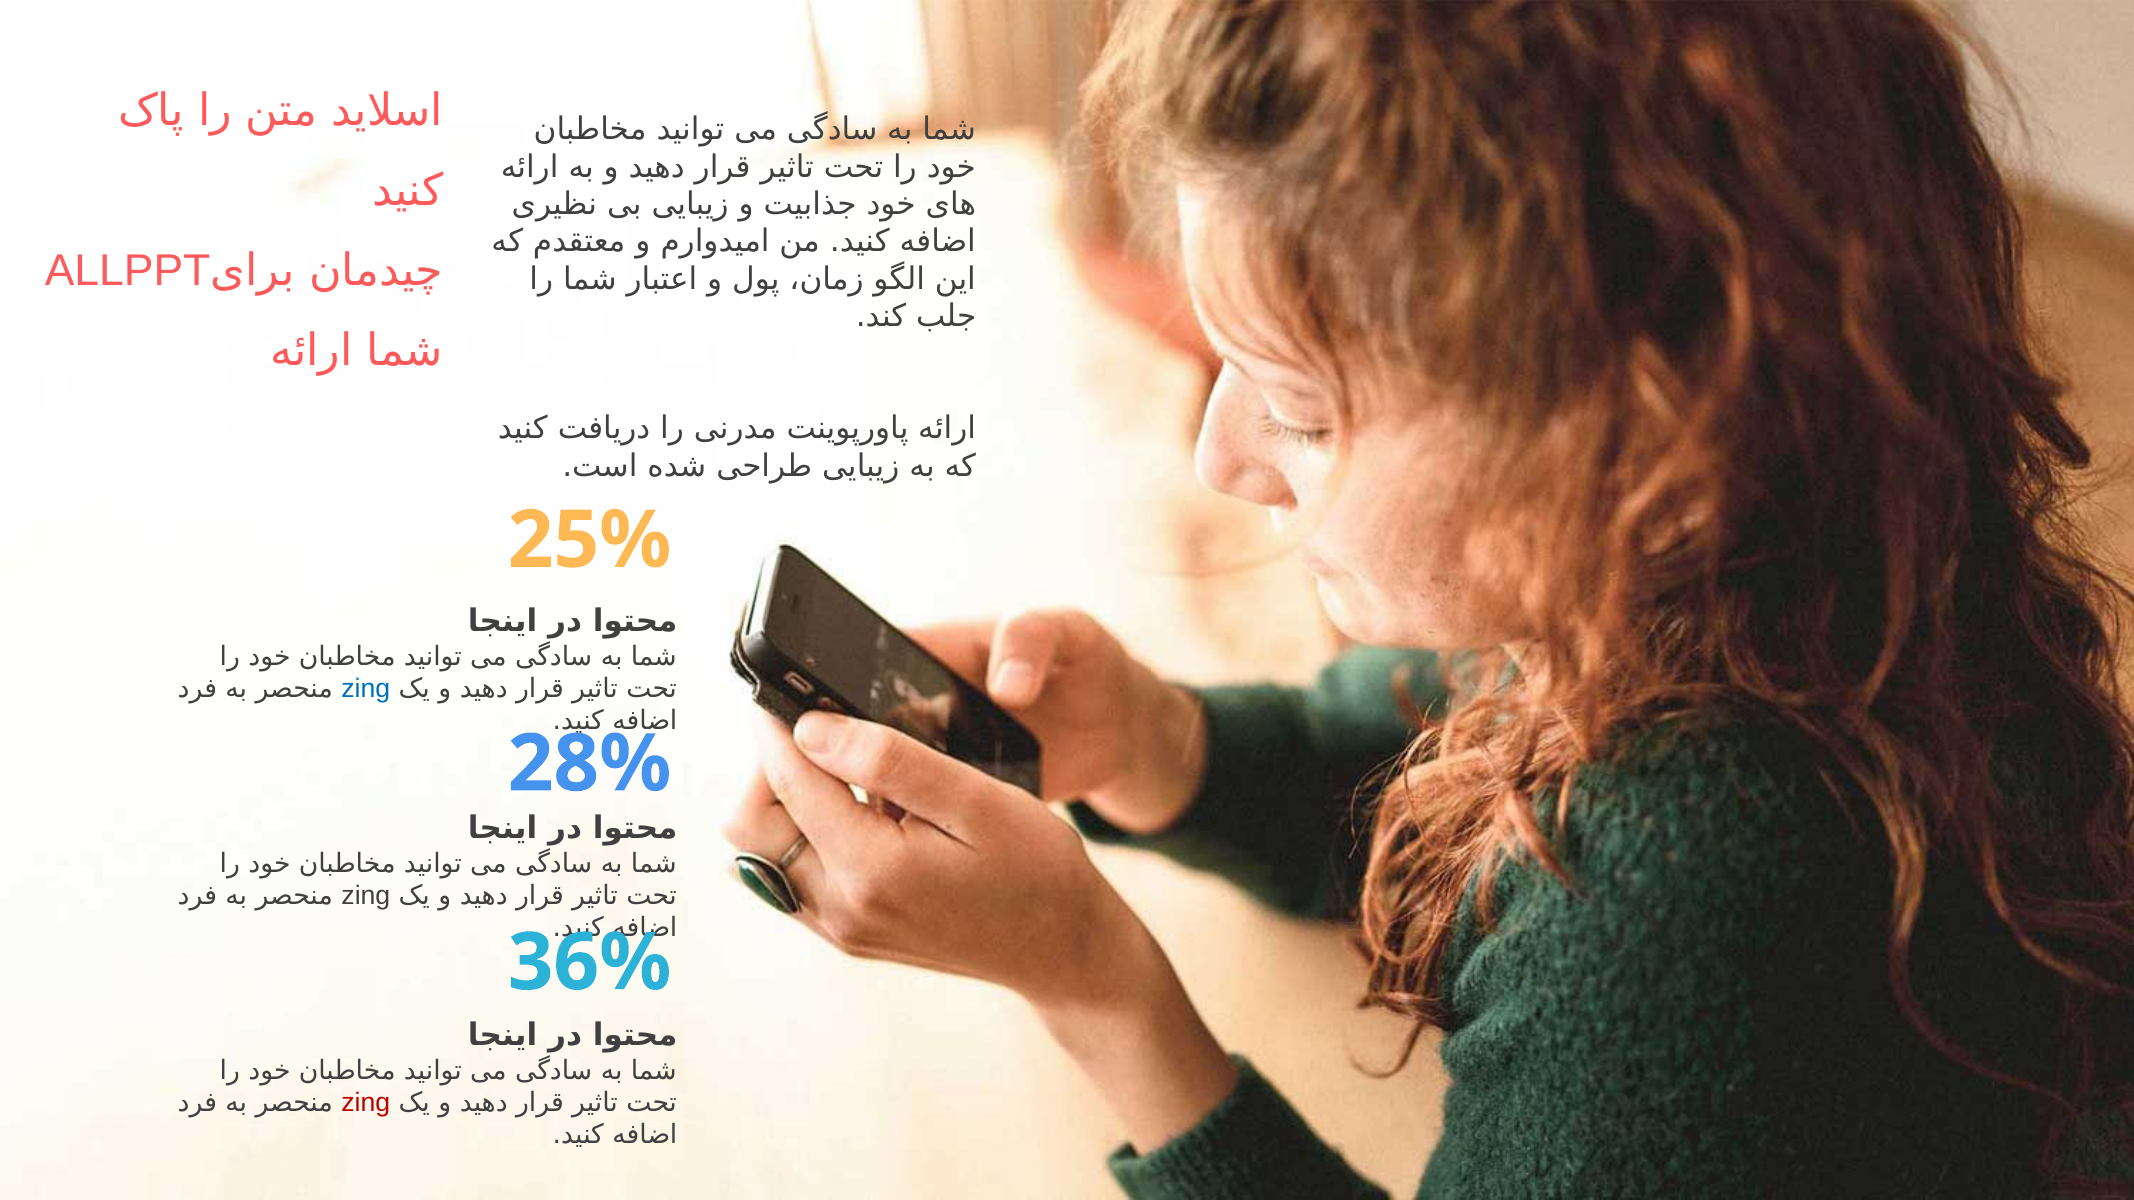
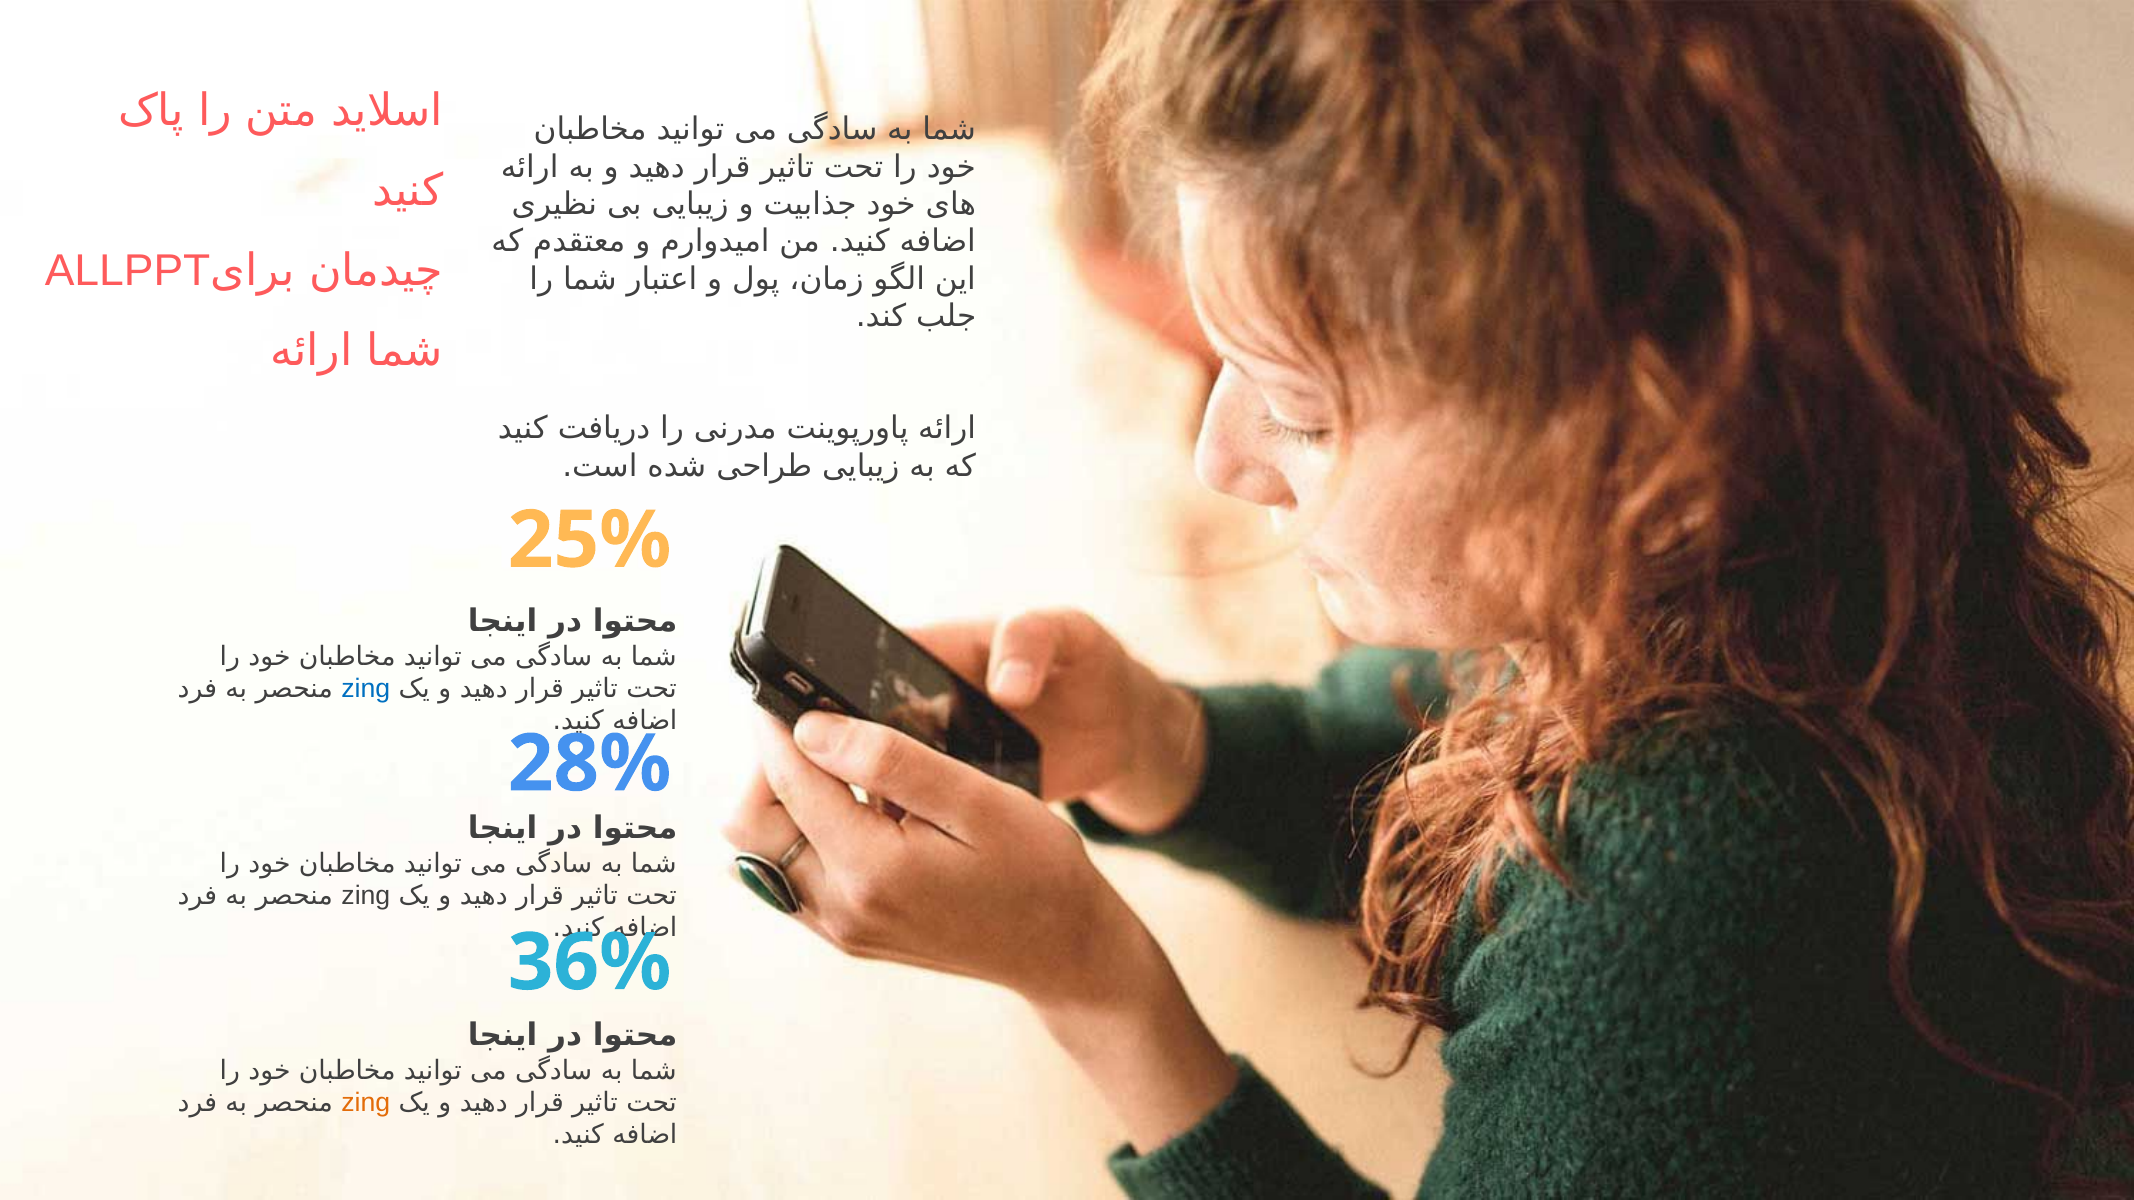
zing at (366, 1103) colour: red -> orange
